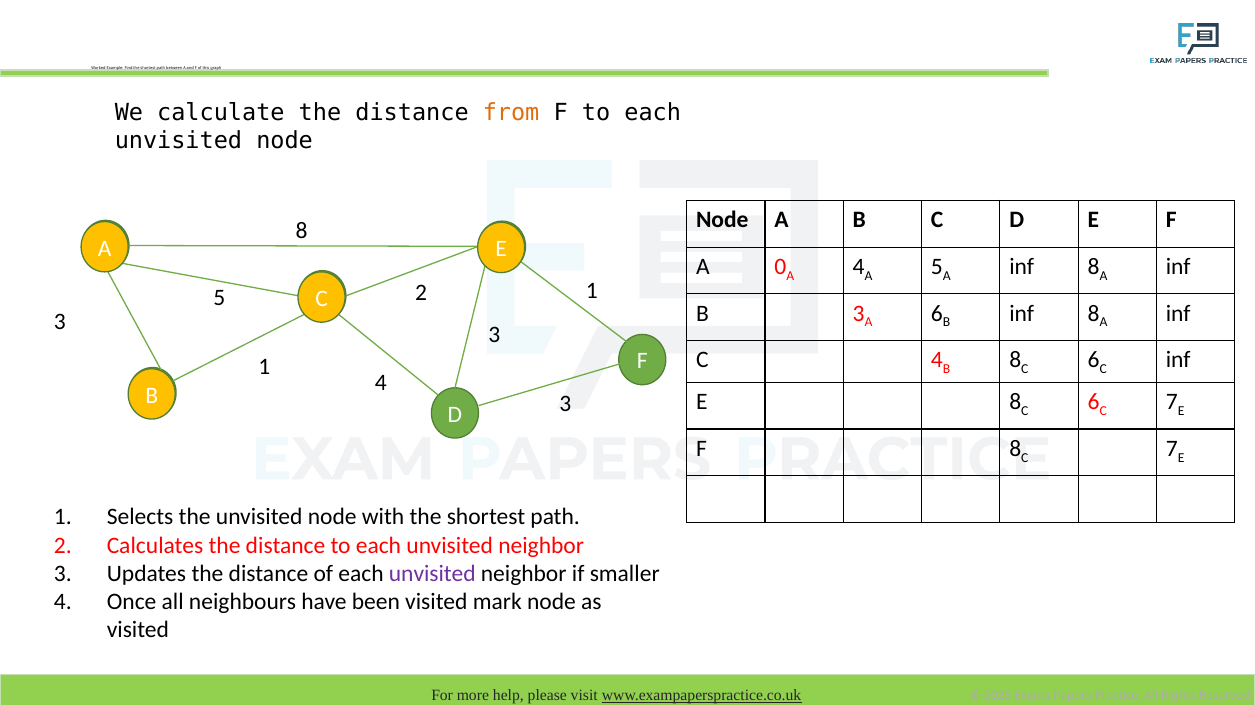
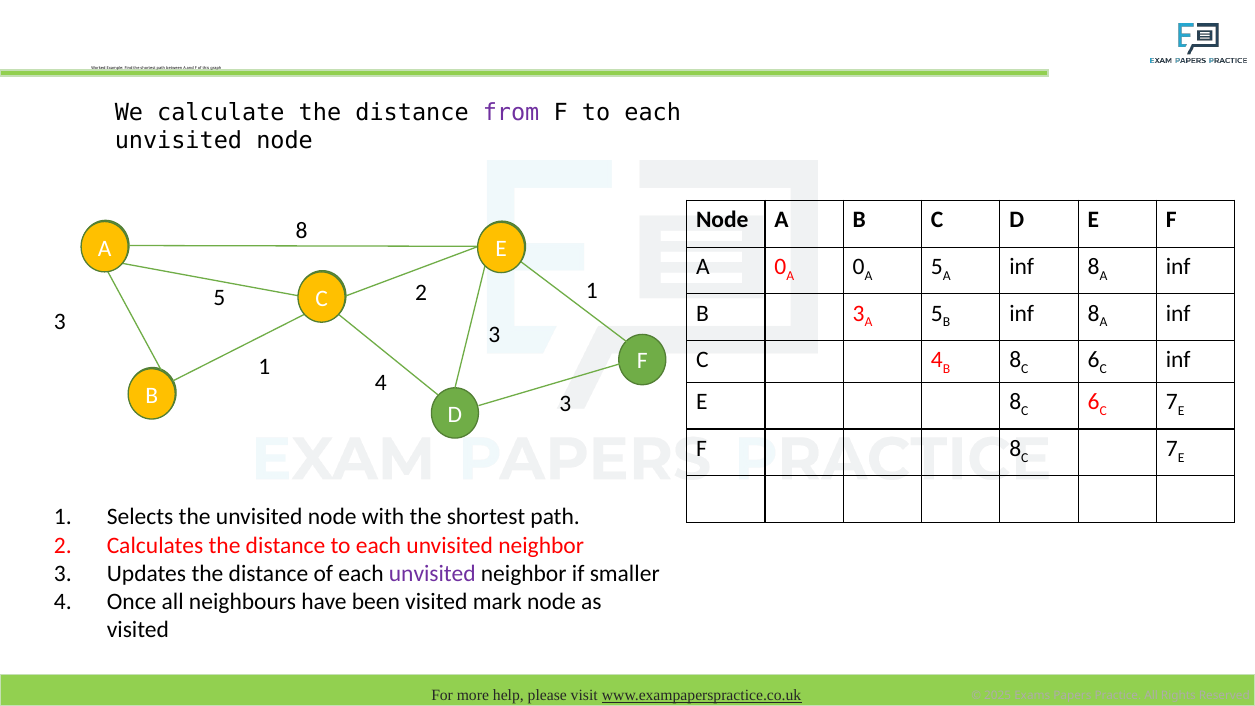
from colour: orange -> purple
4 at (859, 266): 4 -> 0
3 A 6: 6 -> 5
